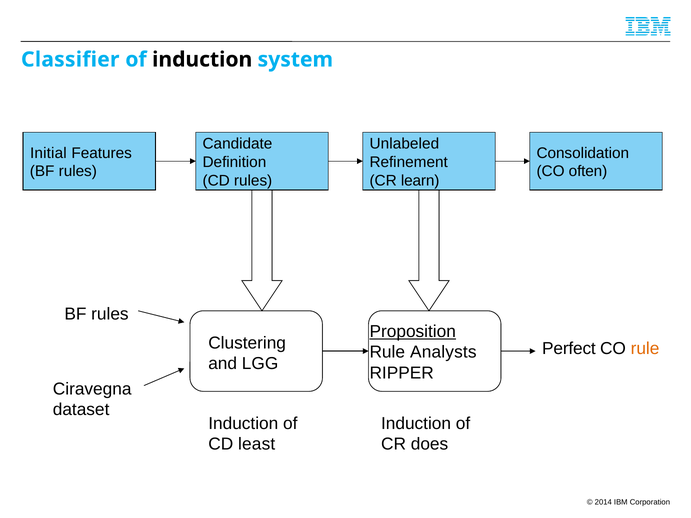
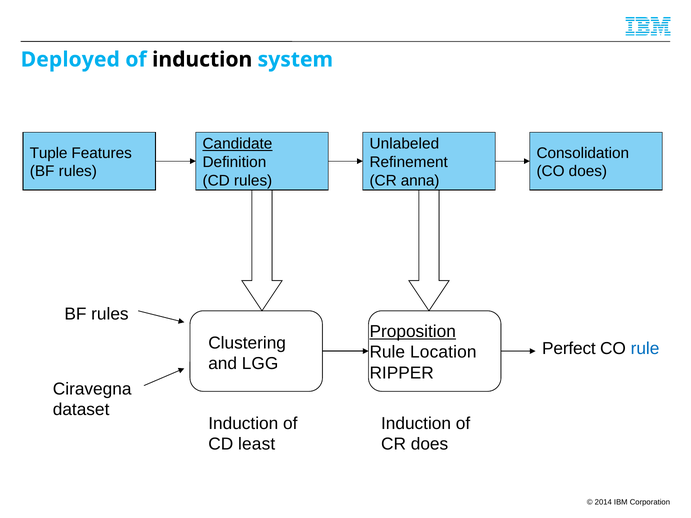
Classifier: Classifier -> Deployed
Candidate underline: none -> present
Initial: Initial -> Tuple
CO often: often -> does
learn: learn -> anna
rule at (645, 349) colour: orange -> blue
Analysts: Analysts -> Location
